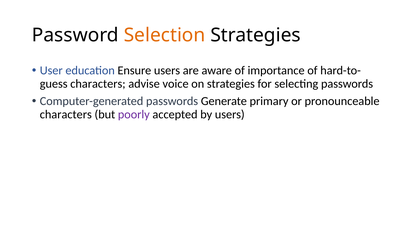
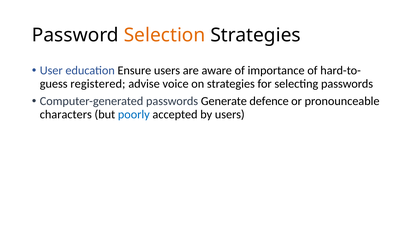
characters at (98, 84): characters -> registered
primary: primary -> defence
poorly colour: purple -> blue
